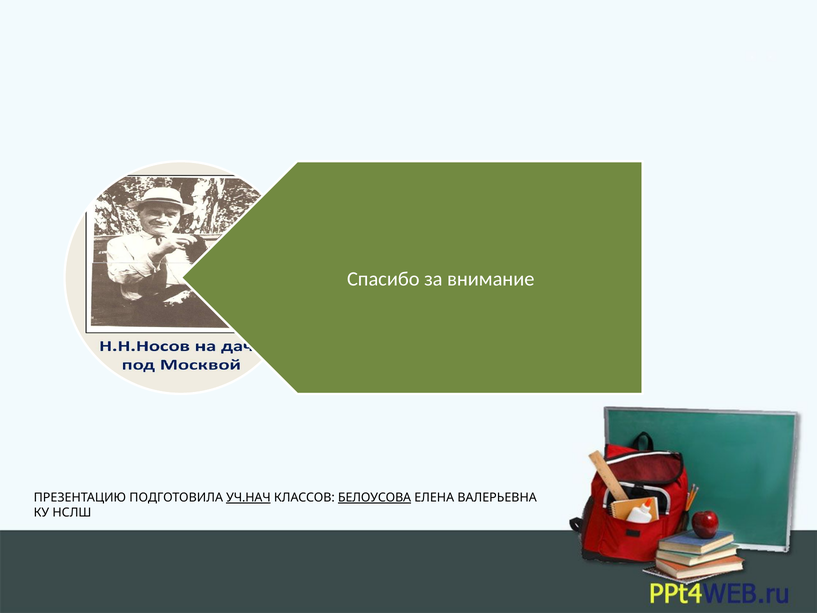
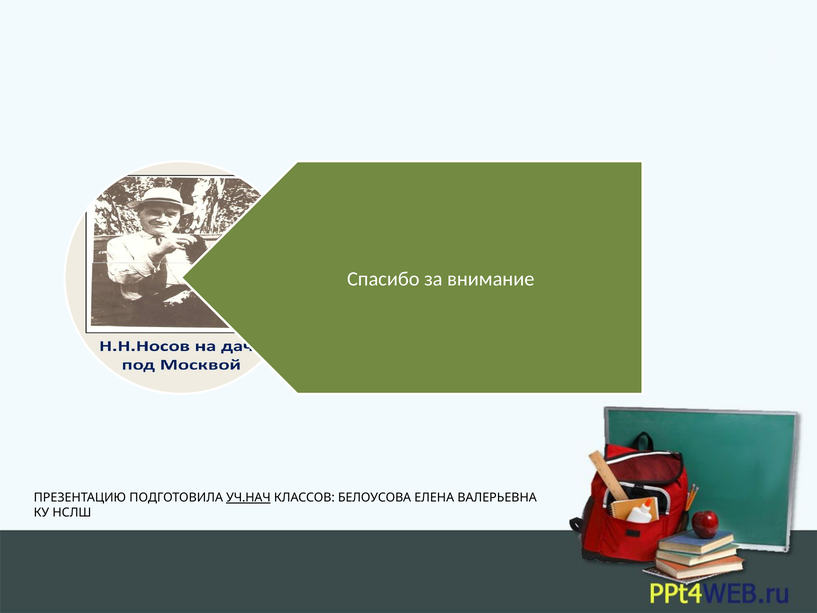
БЕЛОУСОВА underline: present -> none
